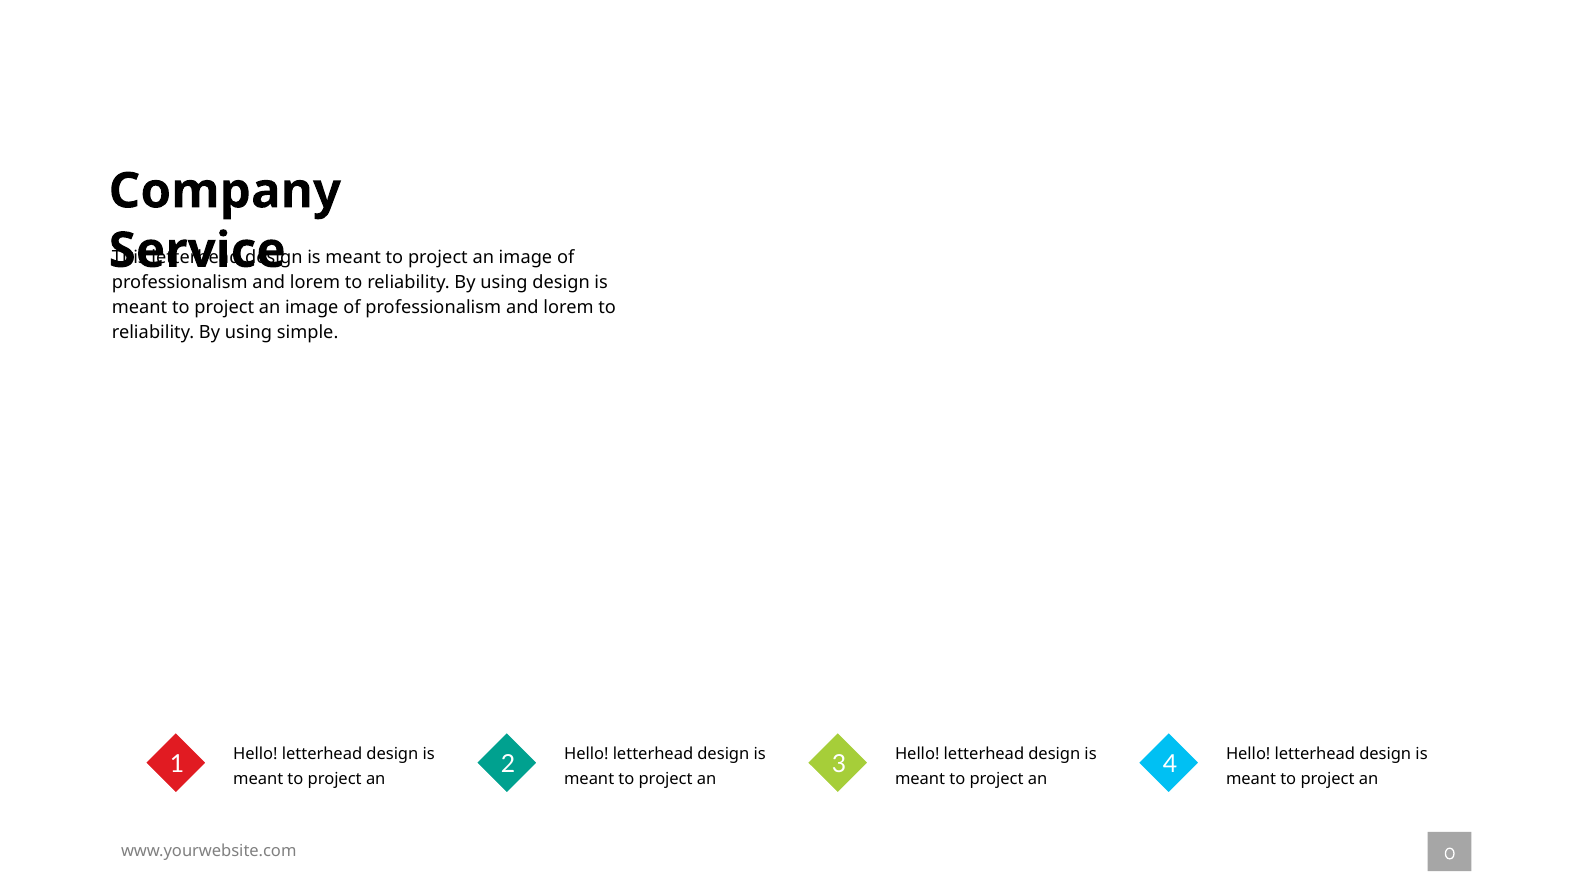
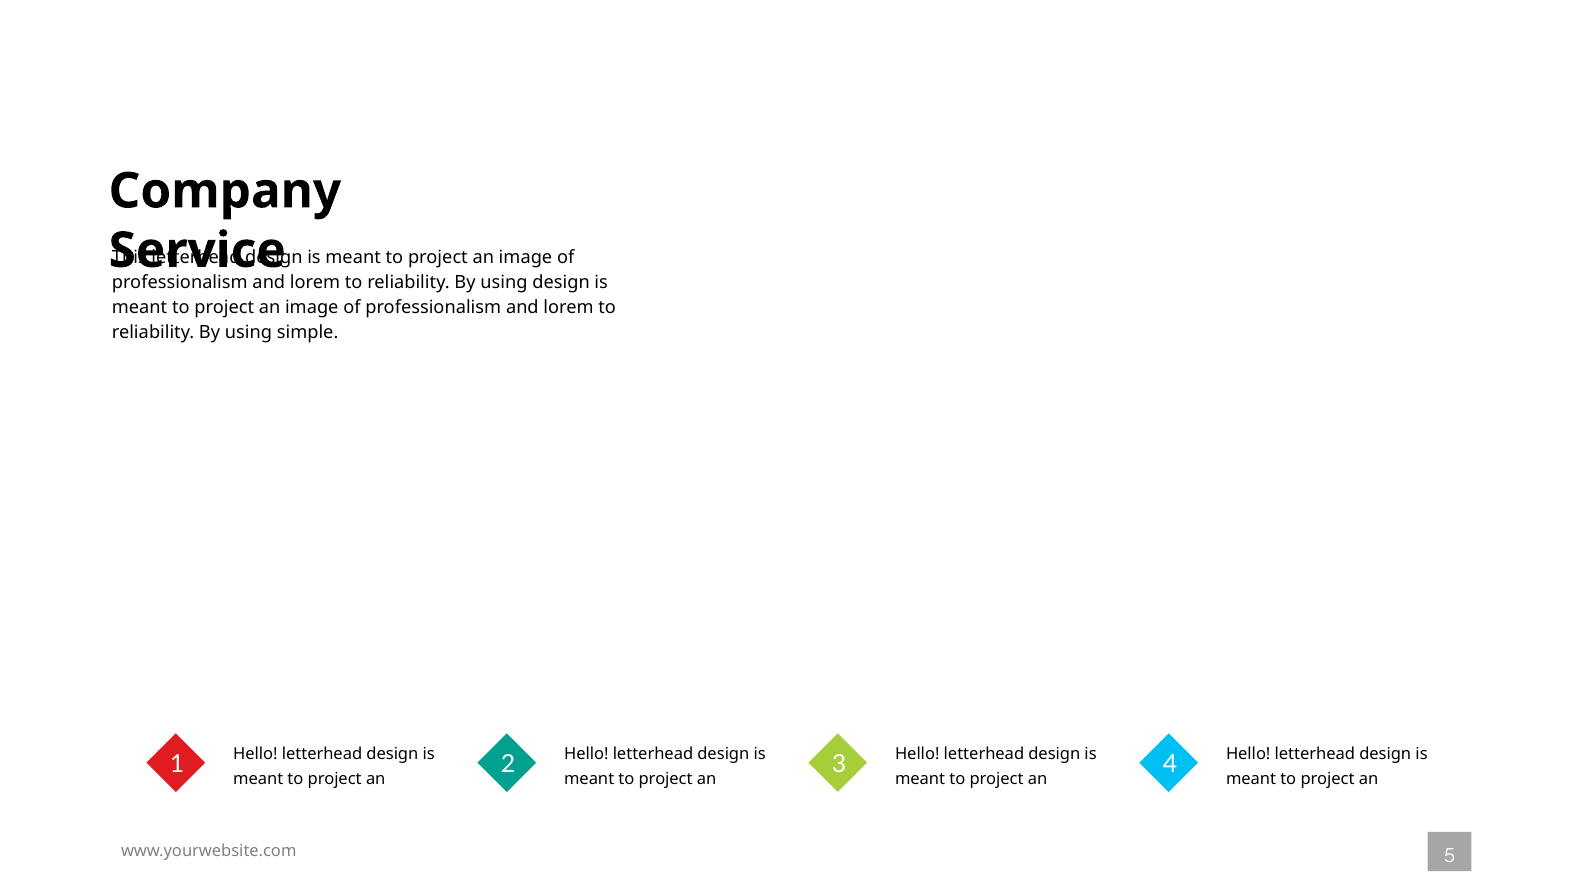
0: 0 -> 5
